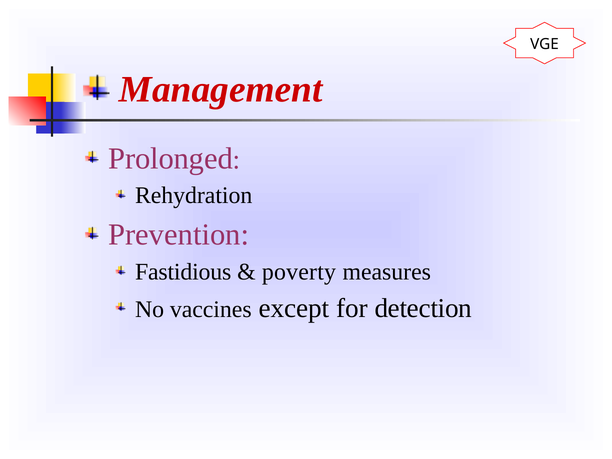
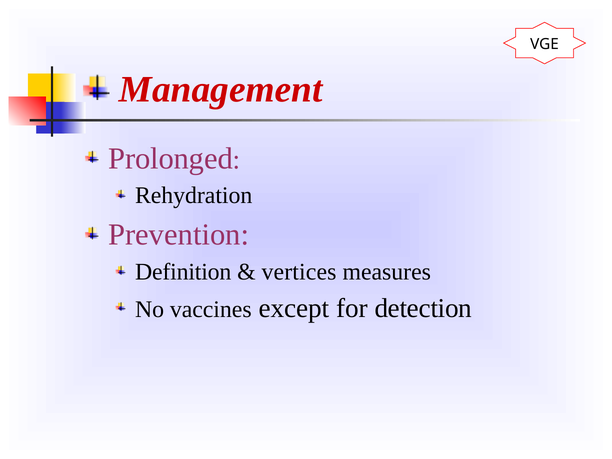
Fastidious: Fastidious -> Definition
poverty: poverty -> vertices
